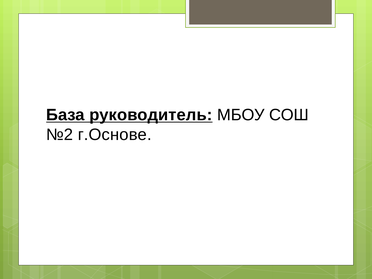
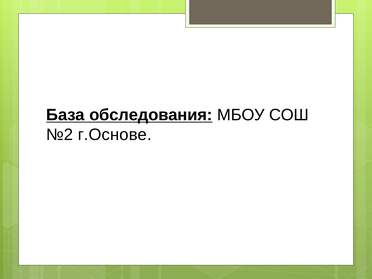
руководитель: руководитель -> обследования
